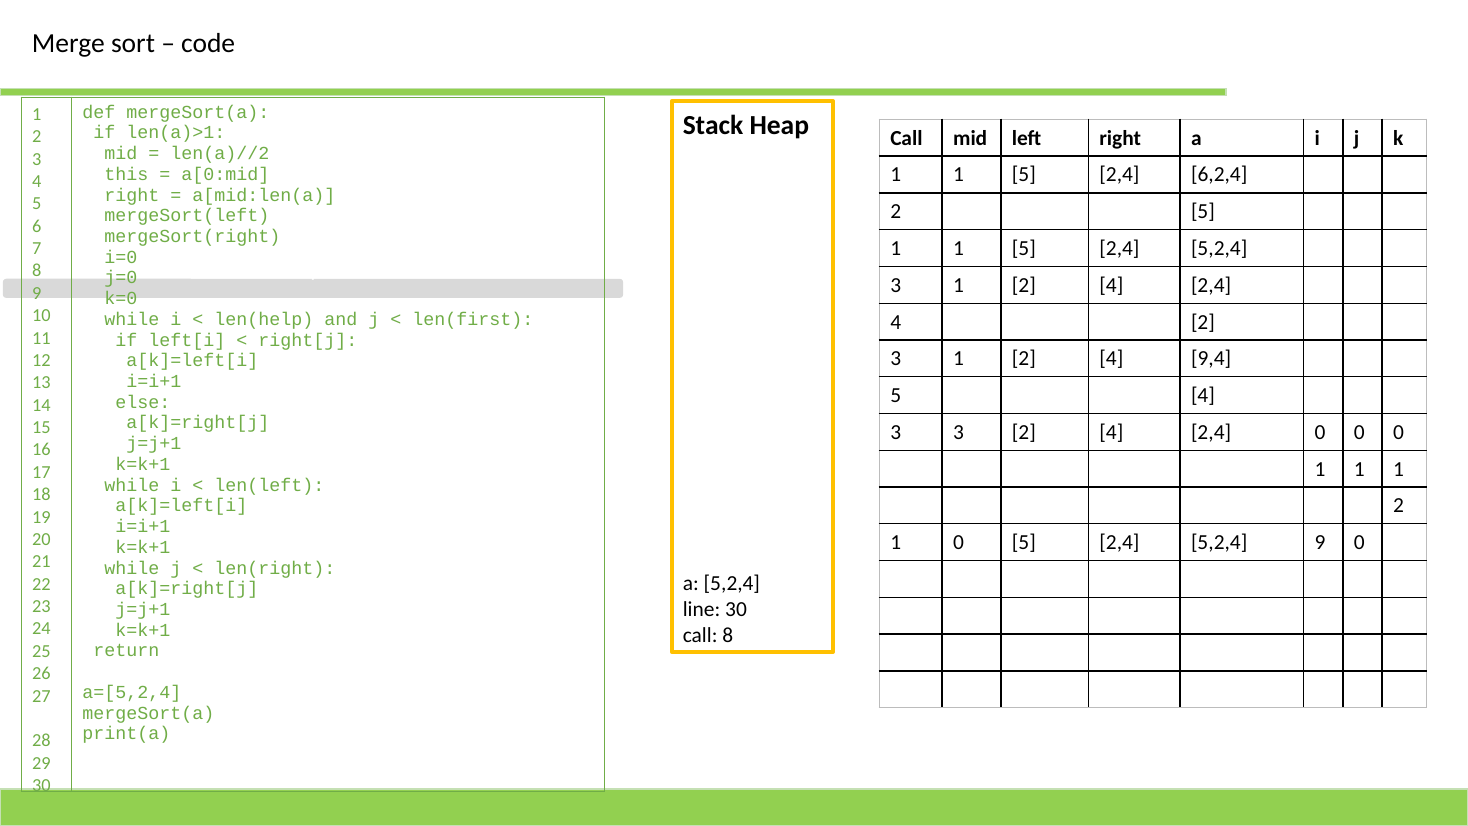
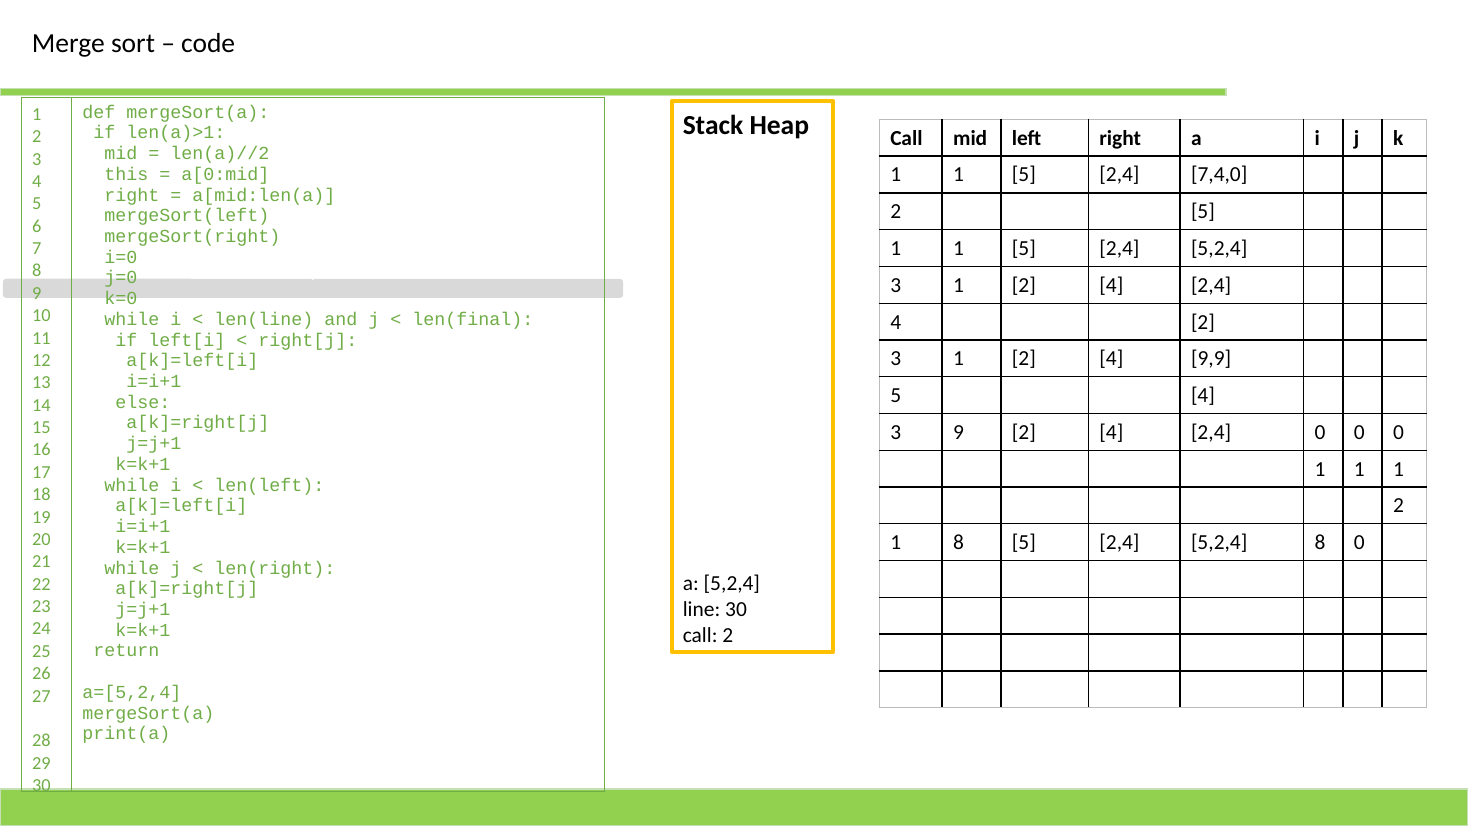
6,2,4: 6,2,4 -> 7,4,0
len(help: len(help -> len(line
len(first: len(first -> len(final
9,4: 9,4 -> 9,9
3 3: 3 -> 9
1 0: 0 -> 8
5,2,4 9: 9 -> 8
call 8: 8 -> 2
